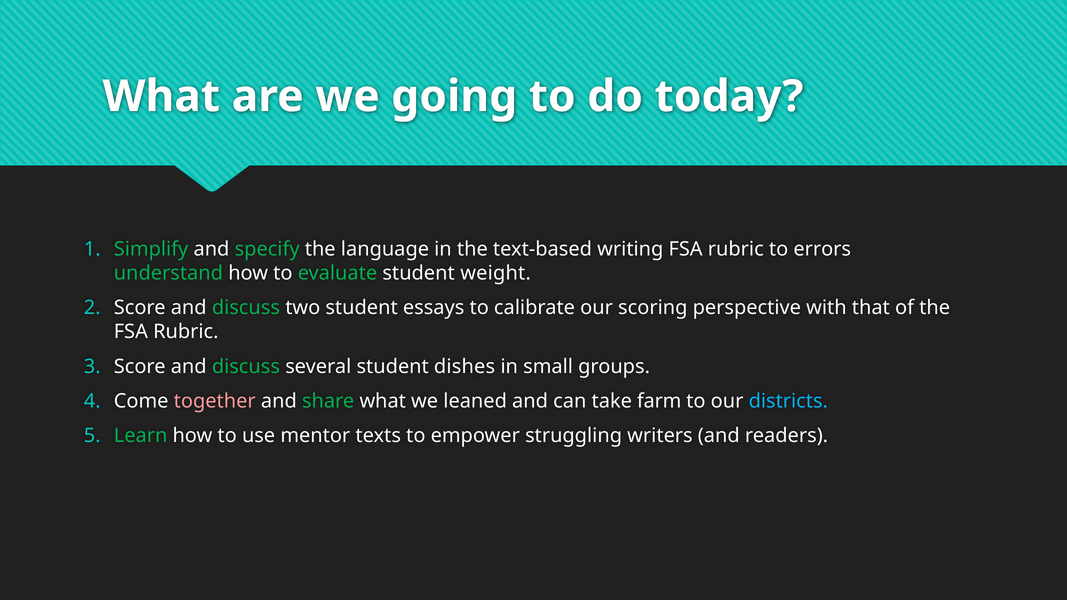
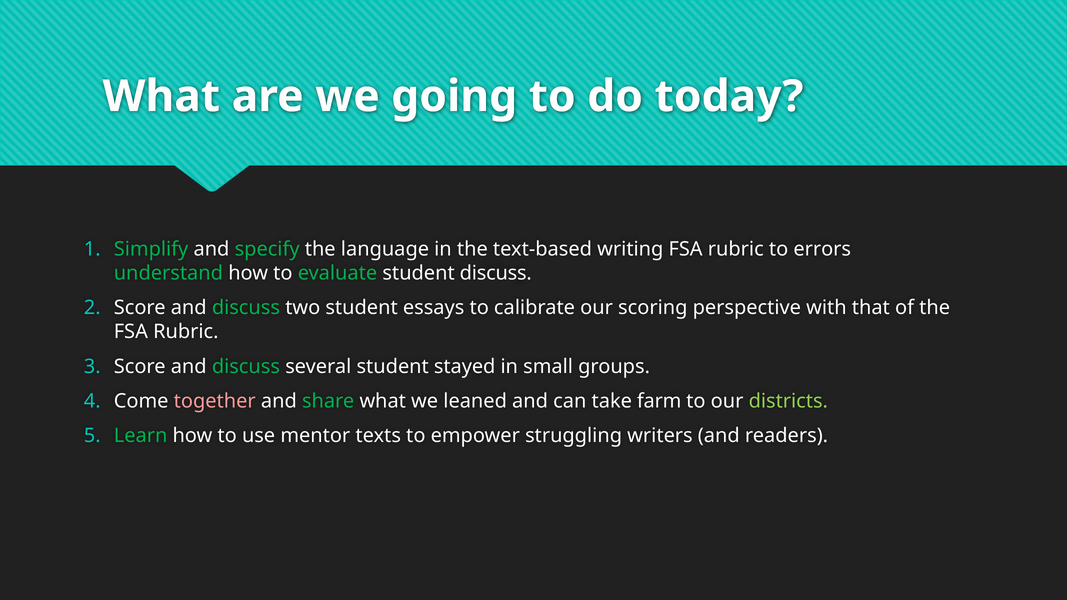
student weight: weight -> discuss
dishes: dishes -> stayed
districts colour: light blue -> light green
